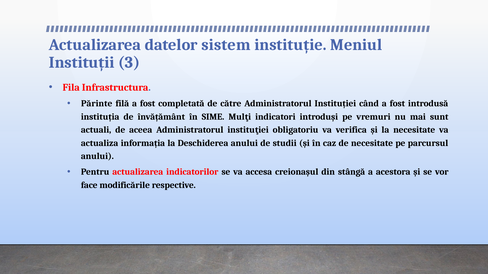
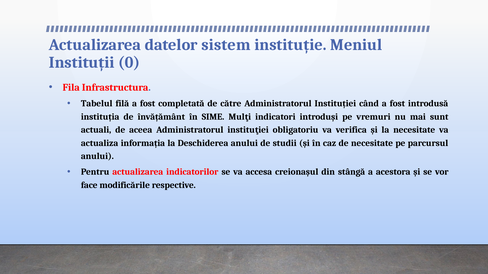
3: 3 -> 0
Părinte: Părinte -> Tabelul
